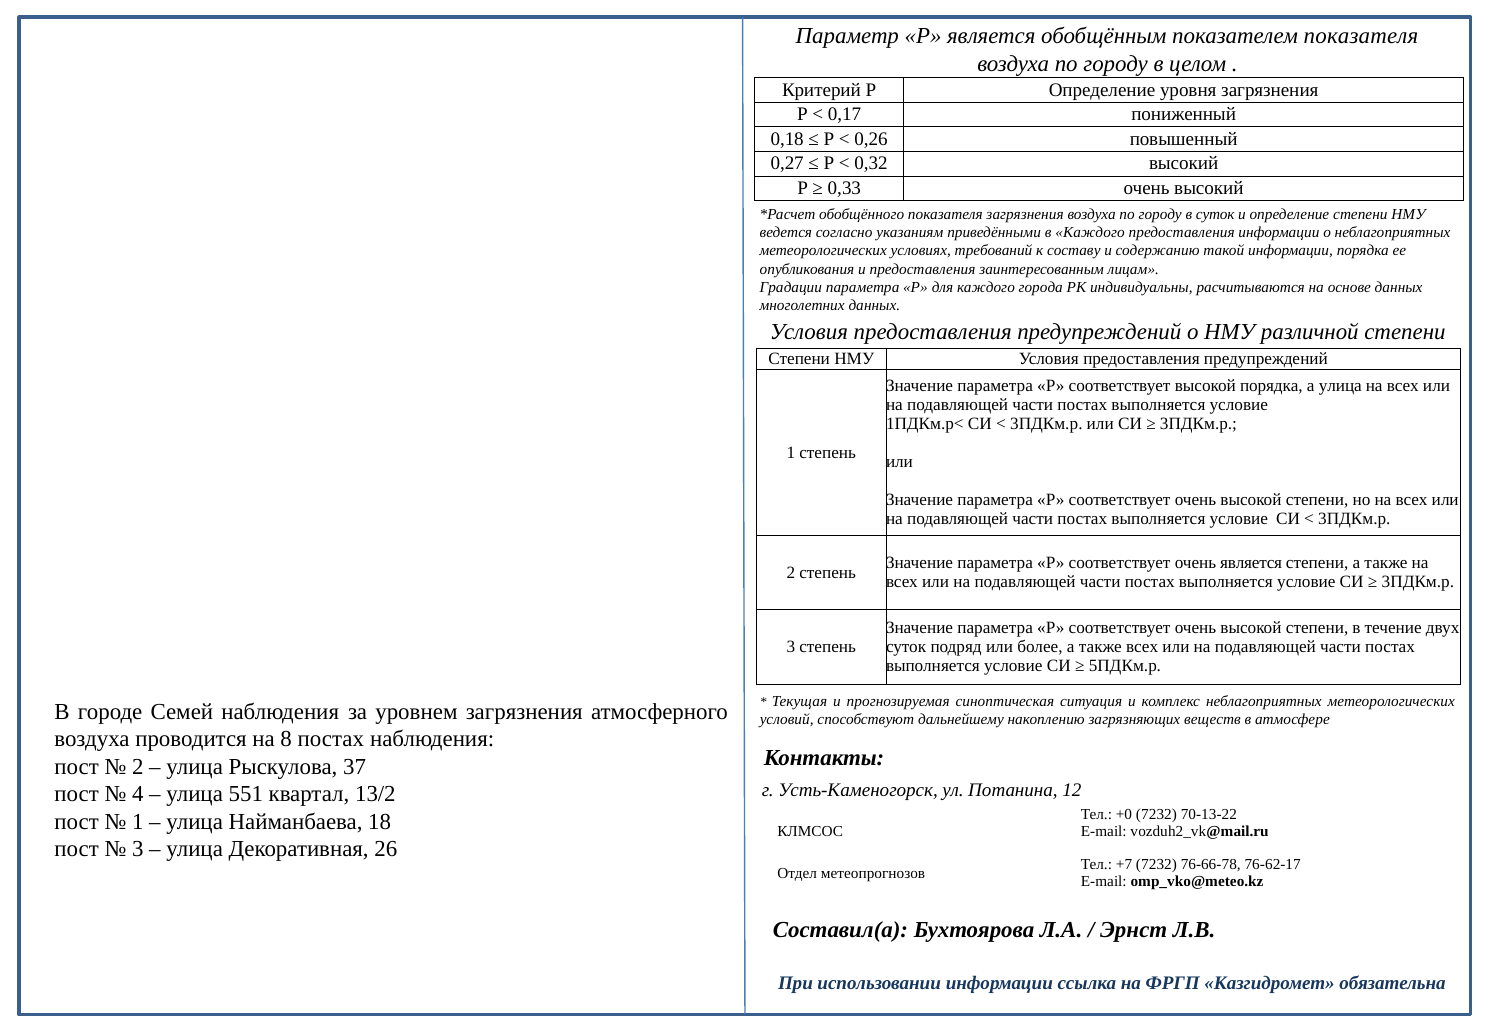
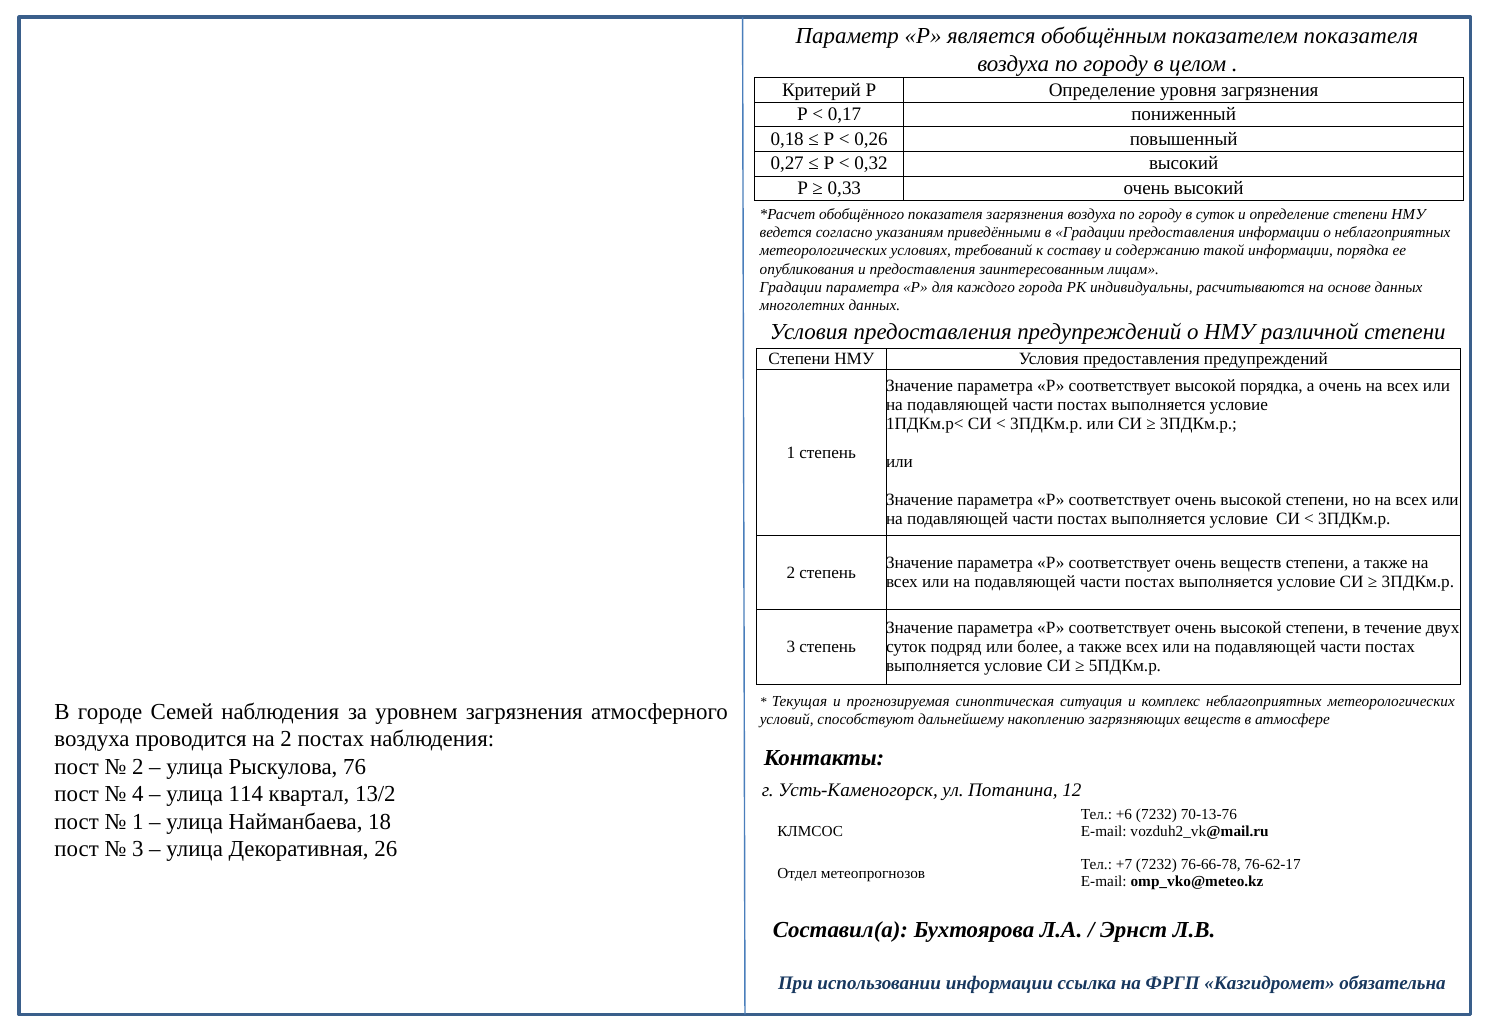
в Каждого: Каждого -> Градации
а улица: улица -> очень
очень является: является -> веществ
на 8: 8 -> 2
37: 37 -> 76
551: 551 -> 114
+0: +0 -> +6
70-13-22: 70-13-22 -> 70-13-76
